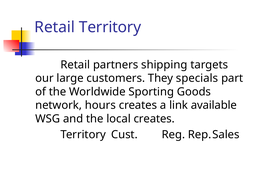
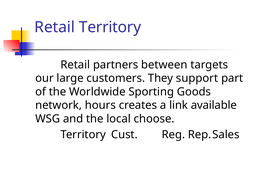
shipping: shipping -> between
specials: specials -> support
local creates: creates -> choose
